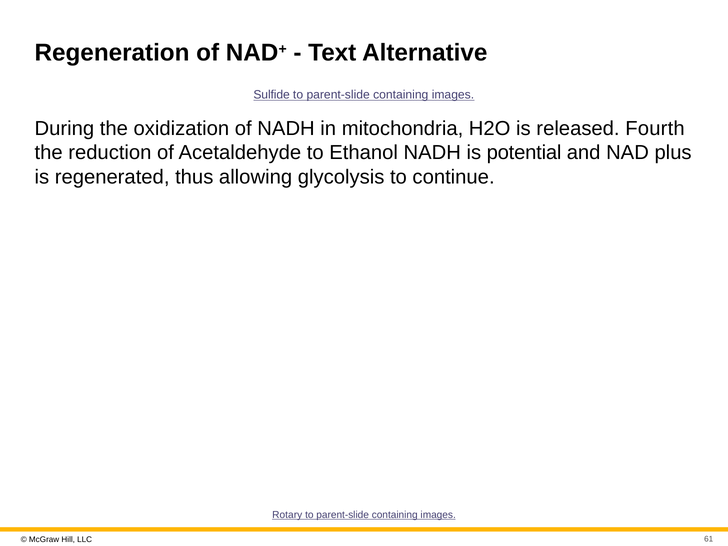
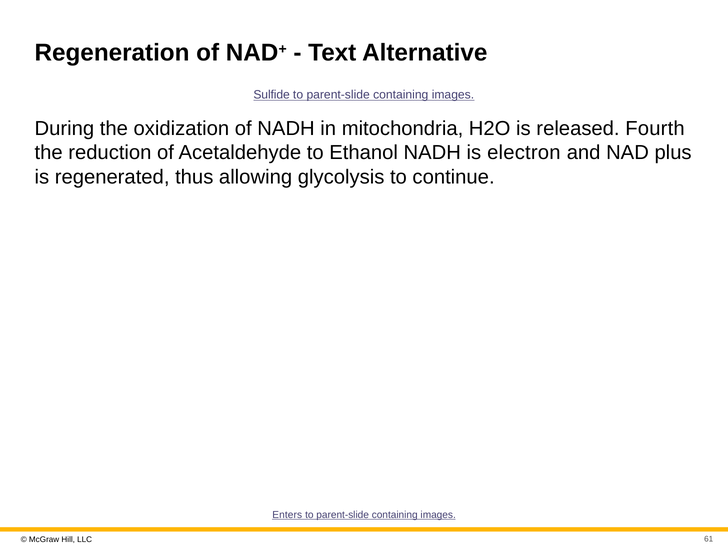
potential: potential -> electron
Rotary: Rotary -> Enters
